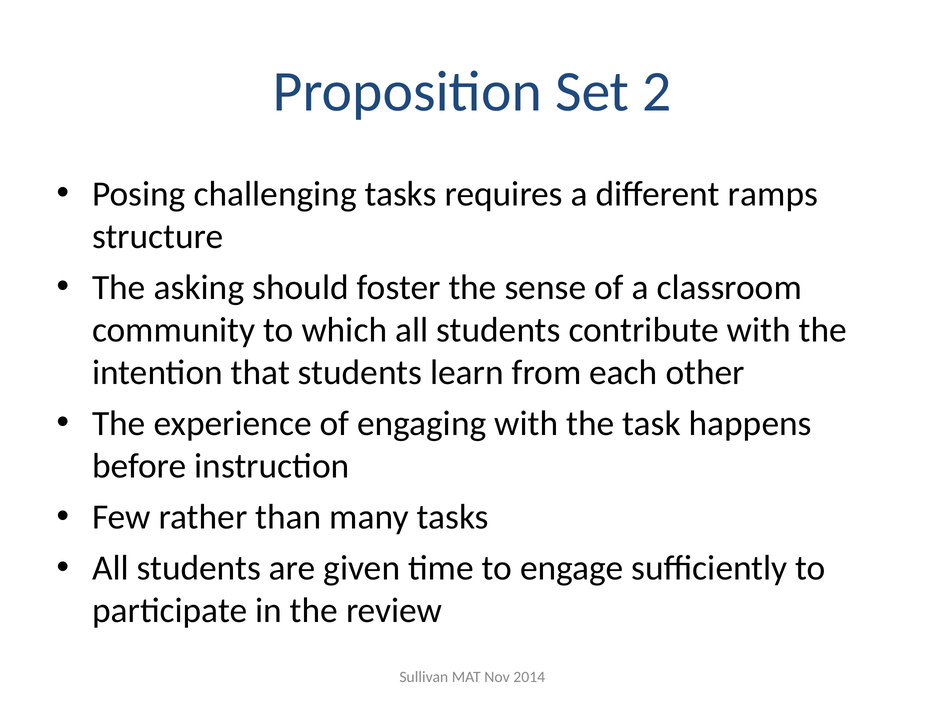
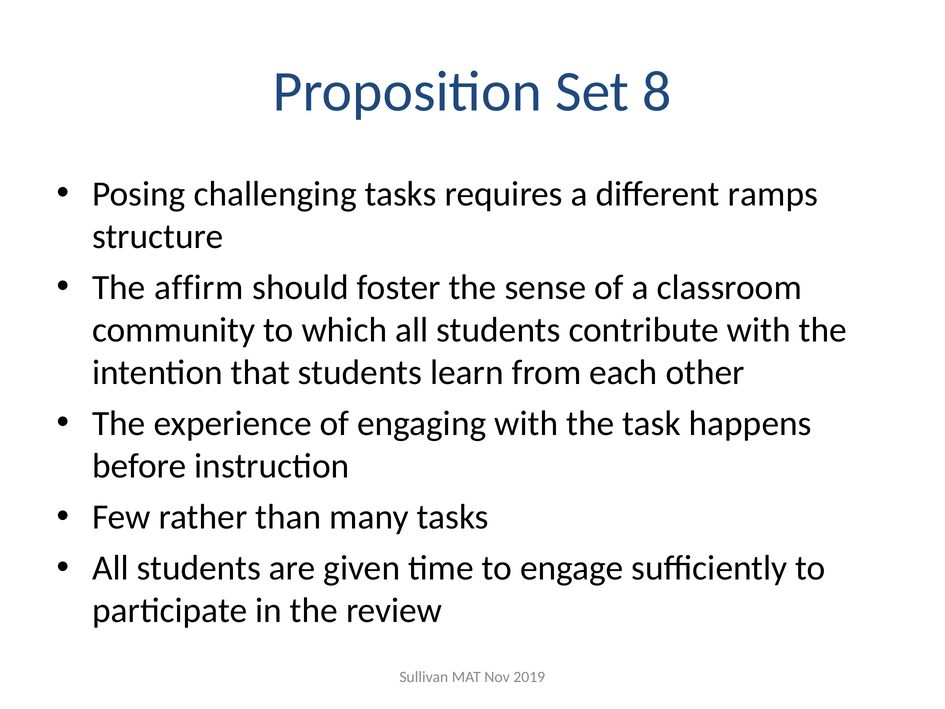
2: 2 -> 8
asking: asking -> affirm
2014: 2014 -> 2019
